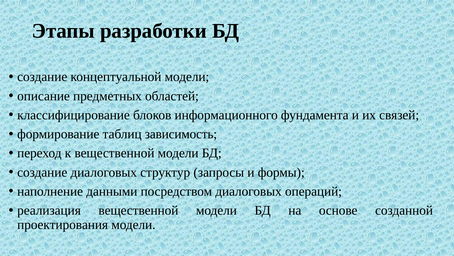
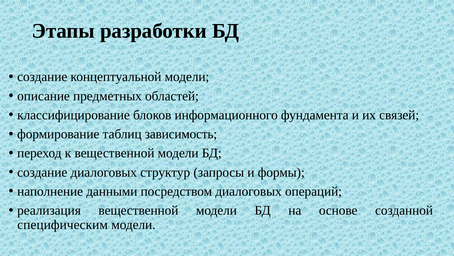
проектирования: проектирования -> специфическим
